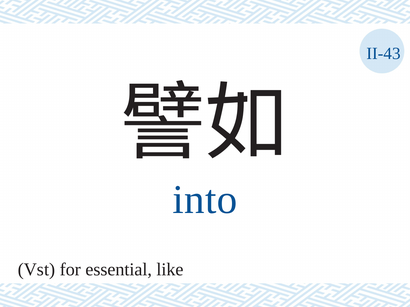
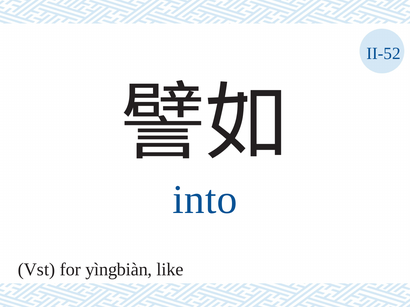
II-43: II-43 -> II-52
essential: essential -> yìngbiàn
